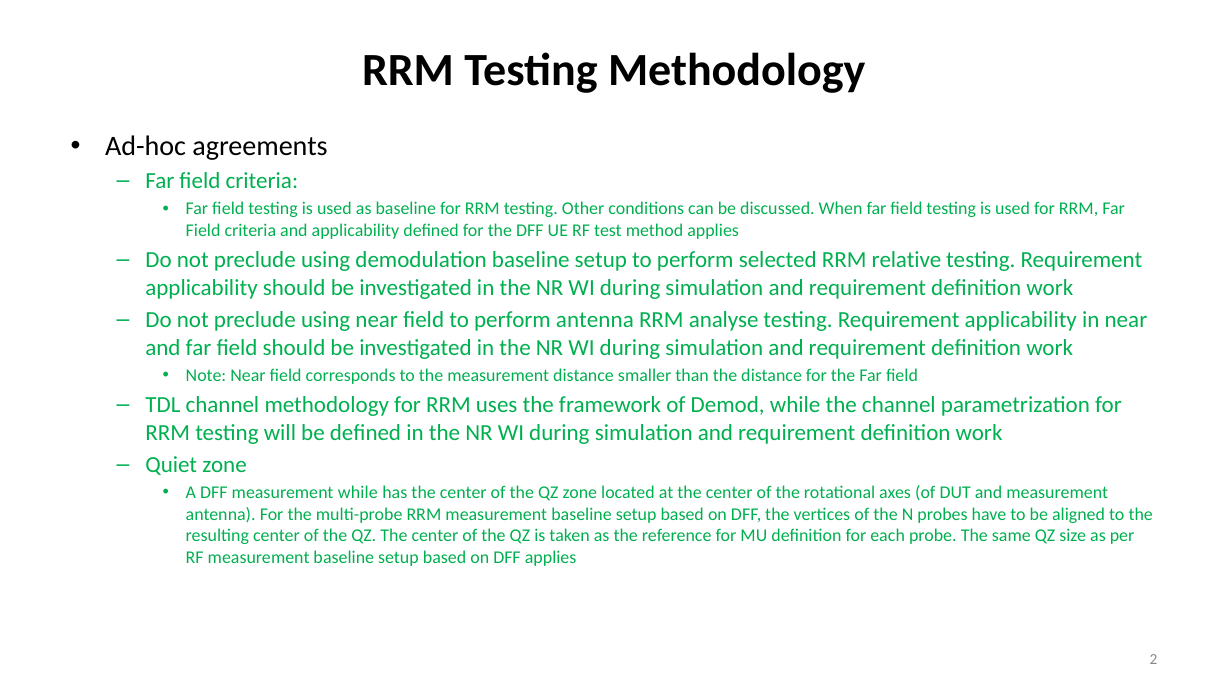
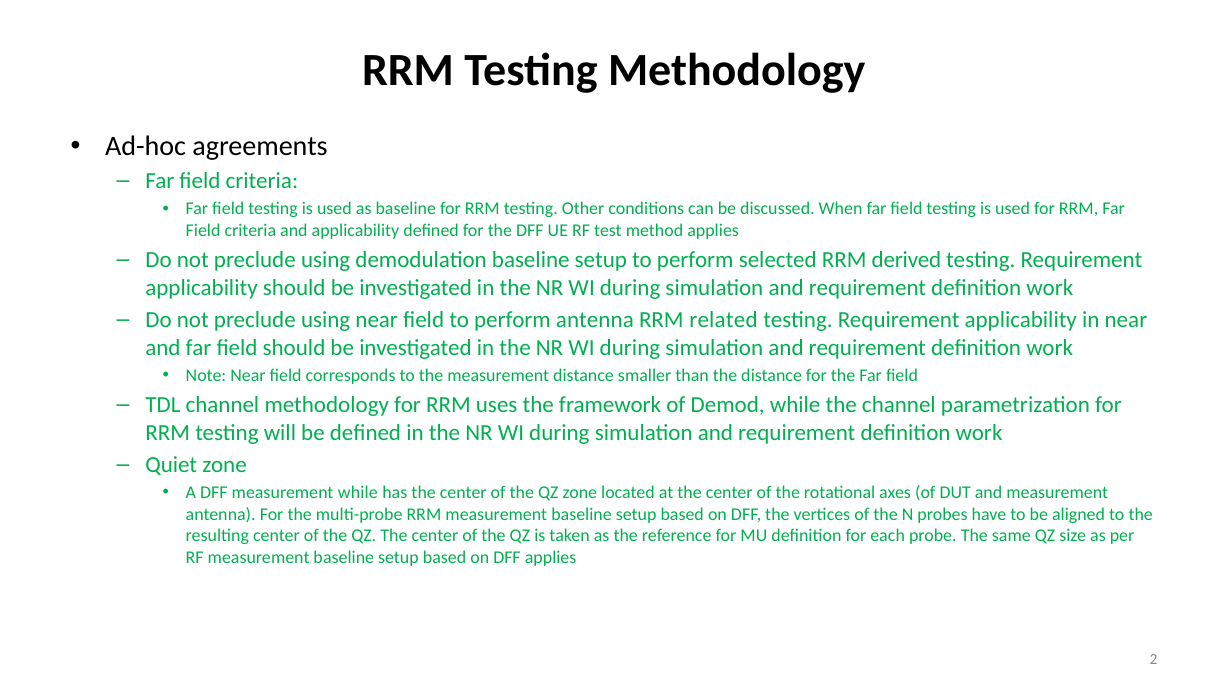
relative: relative -> derived
analyse: analyse -> related
